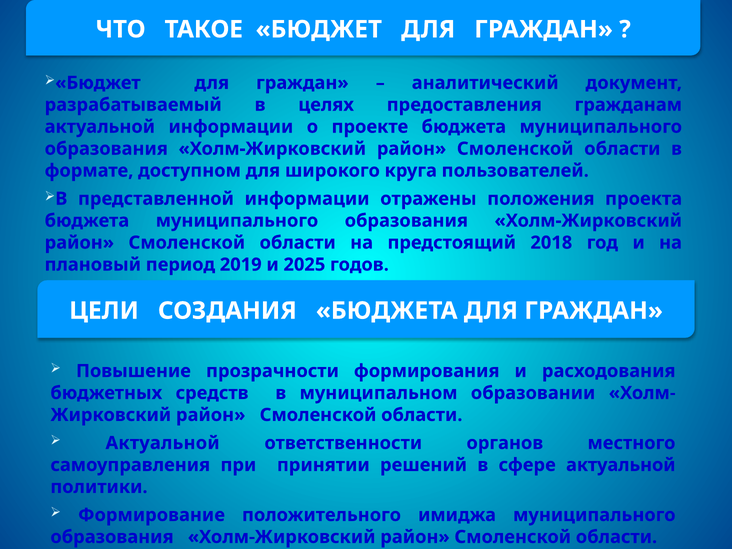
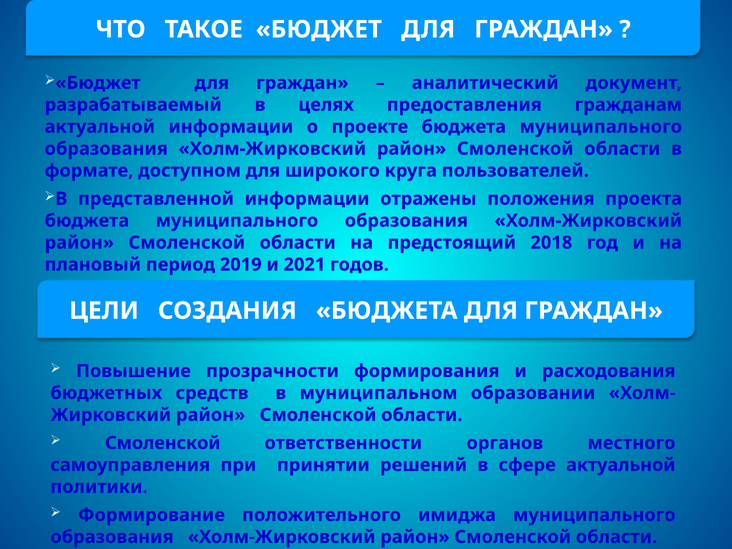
2025: 2025 -> 2021
Актуальной at (163, 443): Актуальной -> Смоленской
